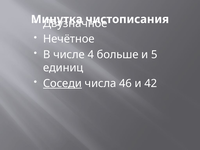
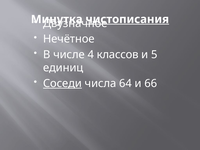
чистописания underline: none -> present
больше: больше -> классов
46: 46 -> 64
42: 42 -> 66
